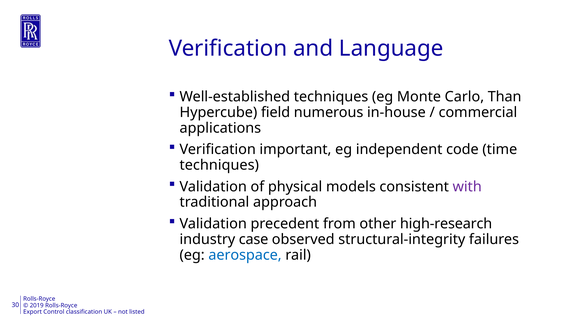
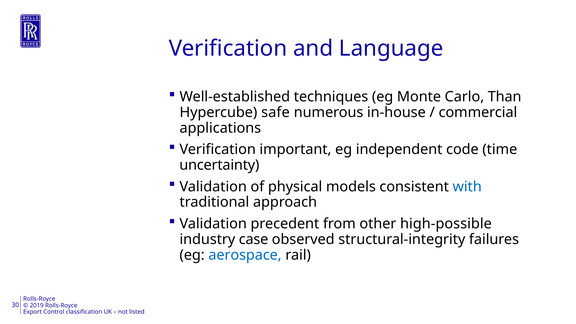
field: field -> safe
techniques at (219, 165): techniques -> uncertainty
with colour: purple -> blue
high-research: high-research -> high-possible
